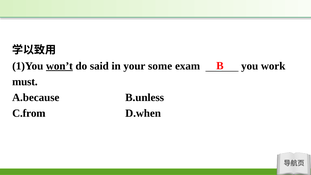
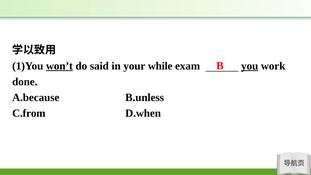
some: some -> while
you underline: none -> present
must: must -> done
